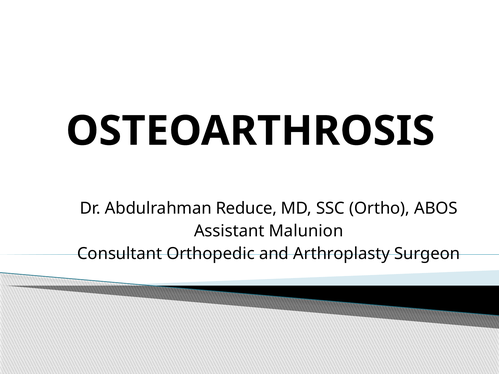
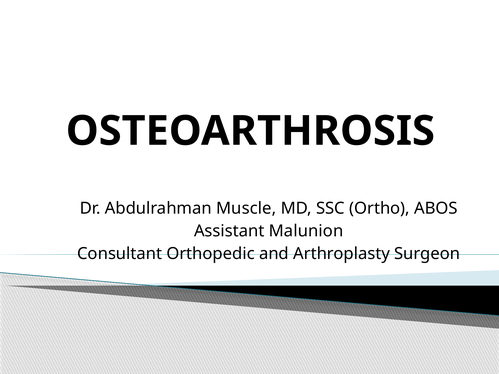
Reduce: Reduce -> Muscle
